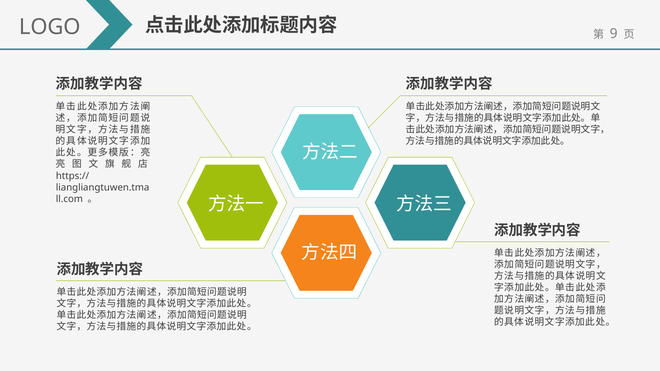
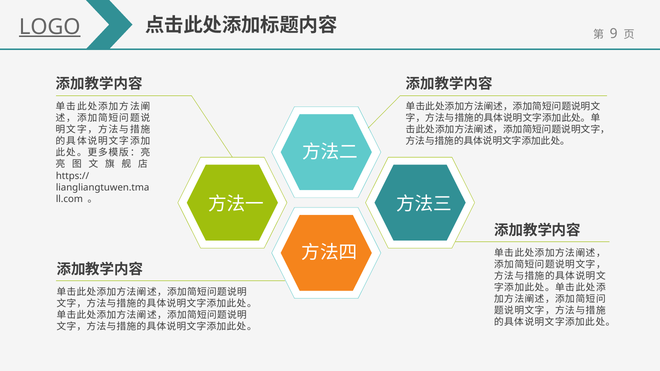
LOGO underline: none -> present
